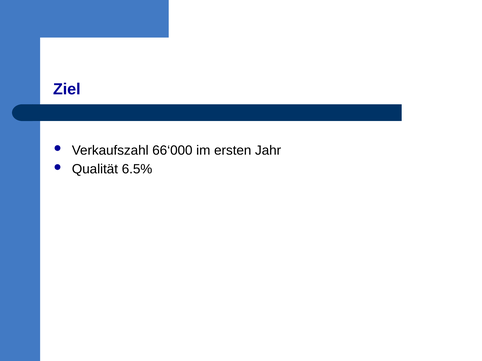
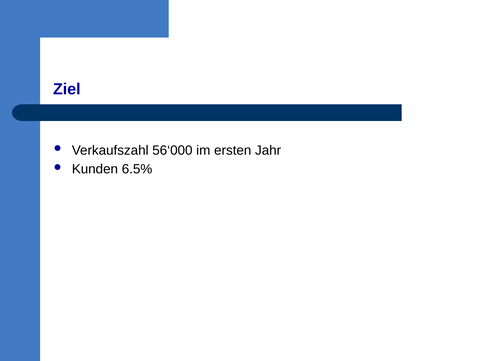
66‘000: 66‘000 -> 56‘000
Qualität: Qualität -> Kunden
